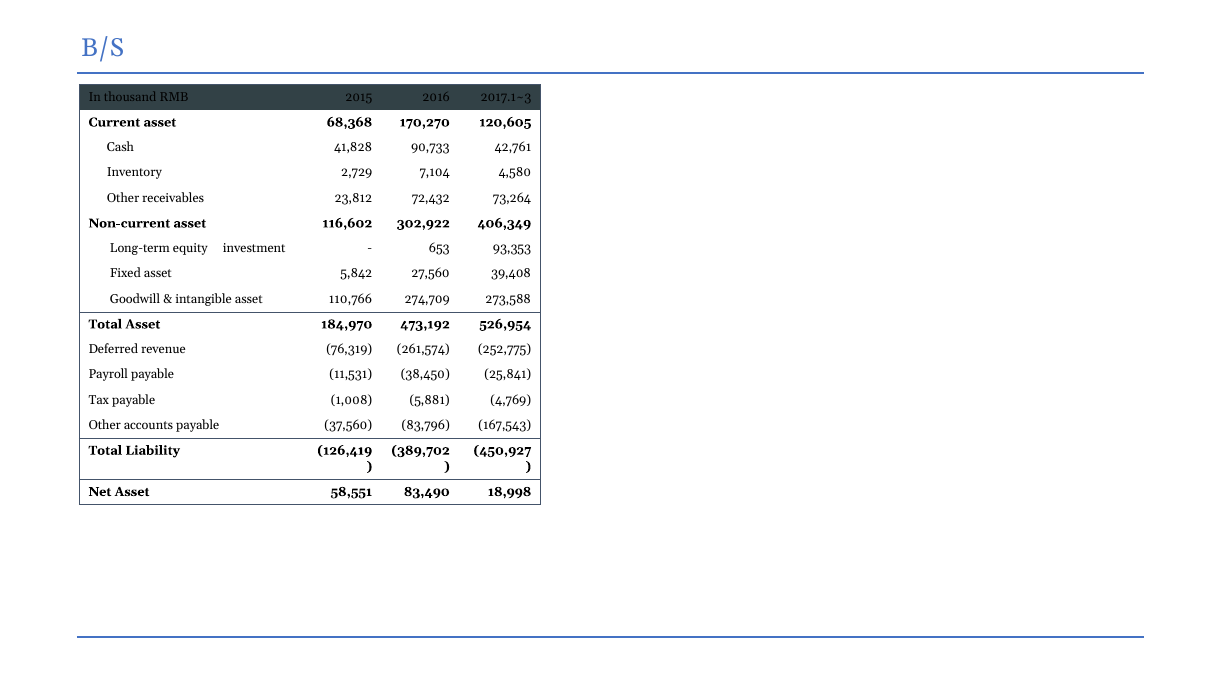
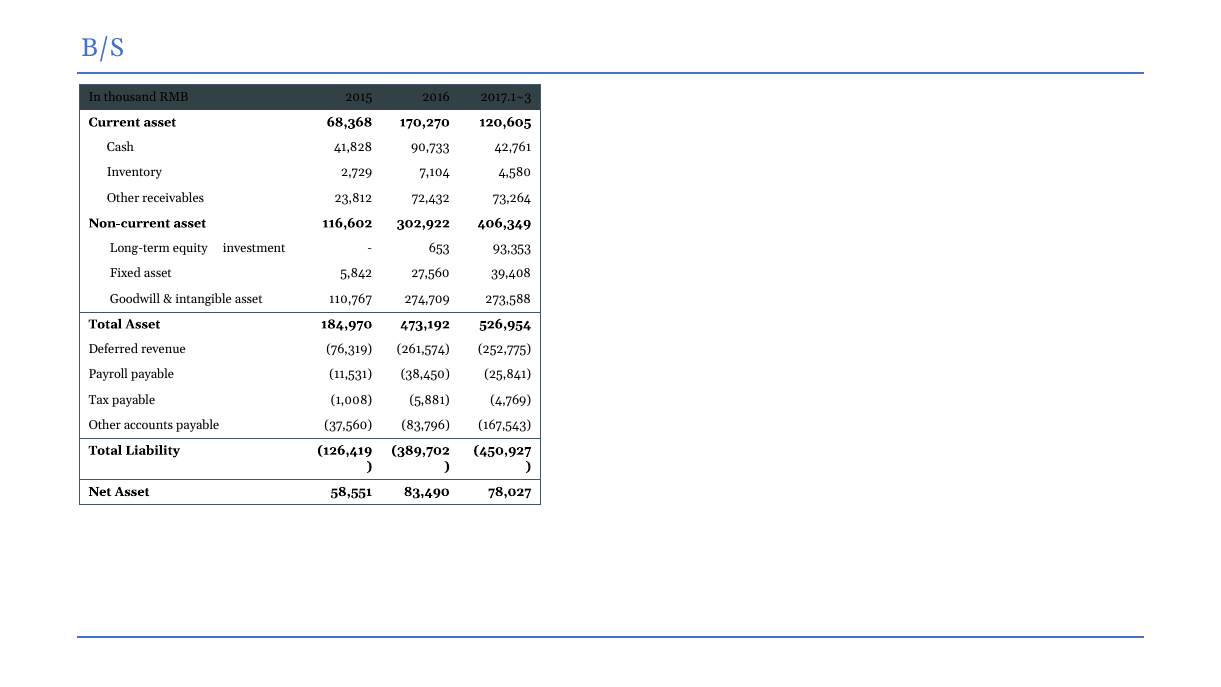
110,766: 110,766 -> 110,767
18,998: 18,998 -> 78,027
